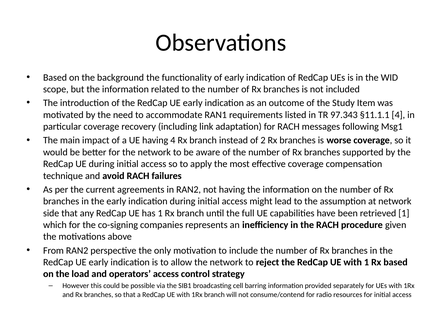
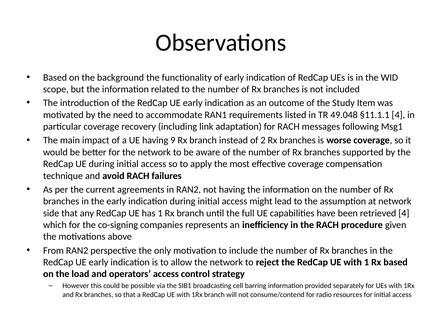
97.343: 97.343 -> 49.048
having 4: 4 -> 9
retrieved 1: 1 -> 4
